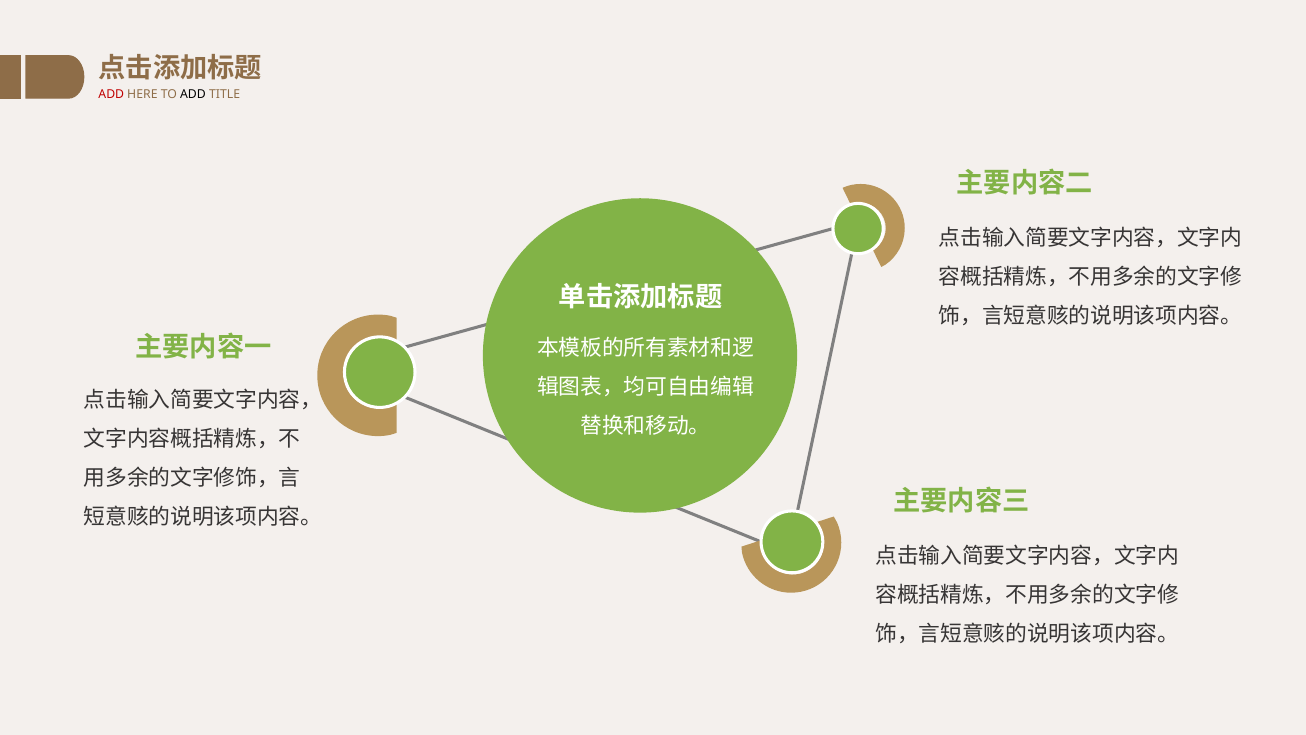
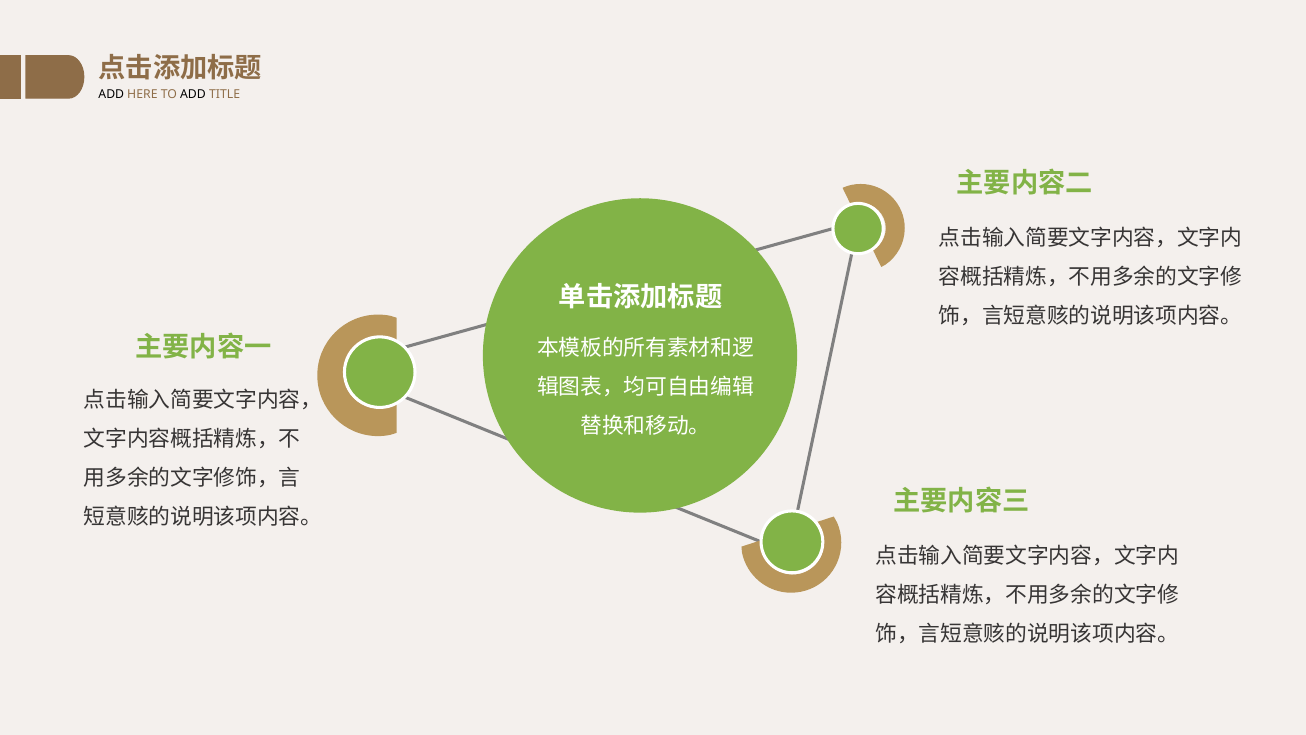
ADD at (111, 95) colour: red -> black
